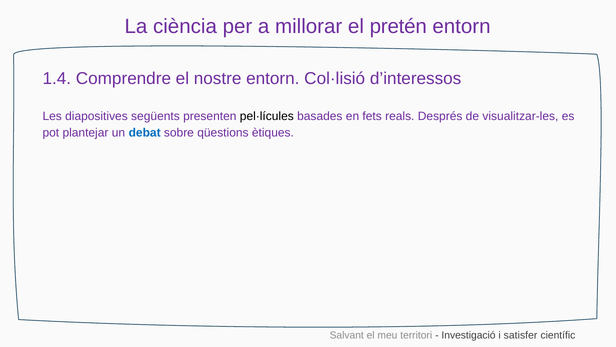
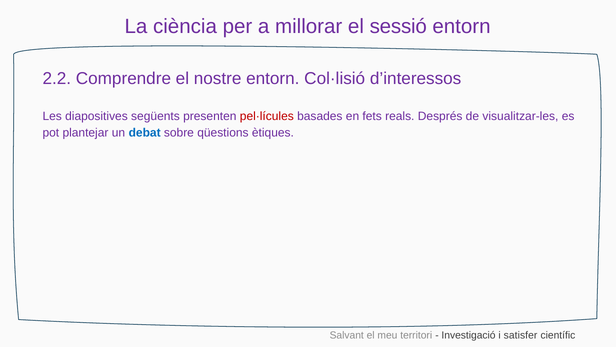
pretén: pretén -> sessió
1.4: 1.4 -> 2.2
pel·lícules colour: black -> red
